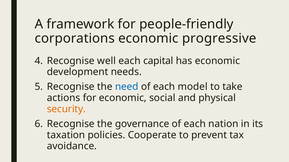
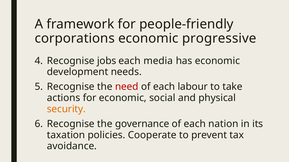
well: well -> jobs
capital: capital -> media
need colour: blue -> red
model: model -> labour
